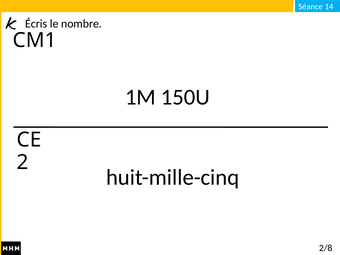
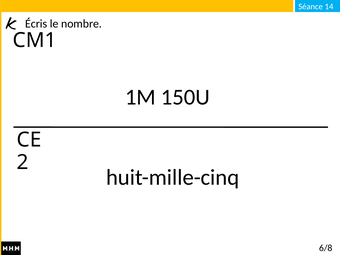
2/8: 2/8 -> 6/8
